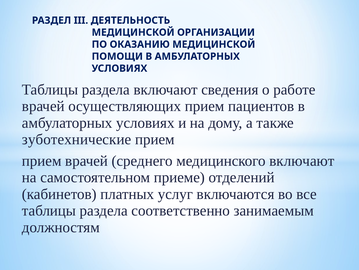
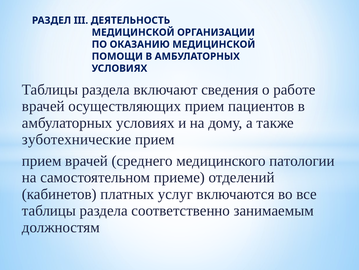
медицинского включают: включают -> патологии
